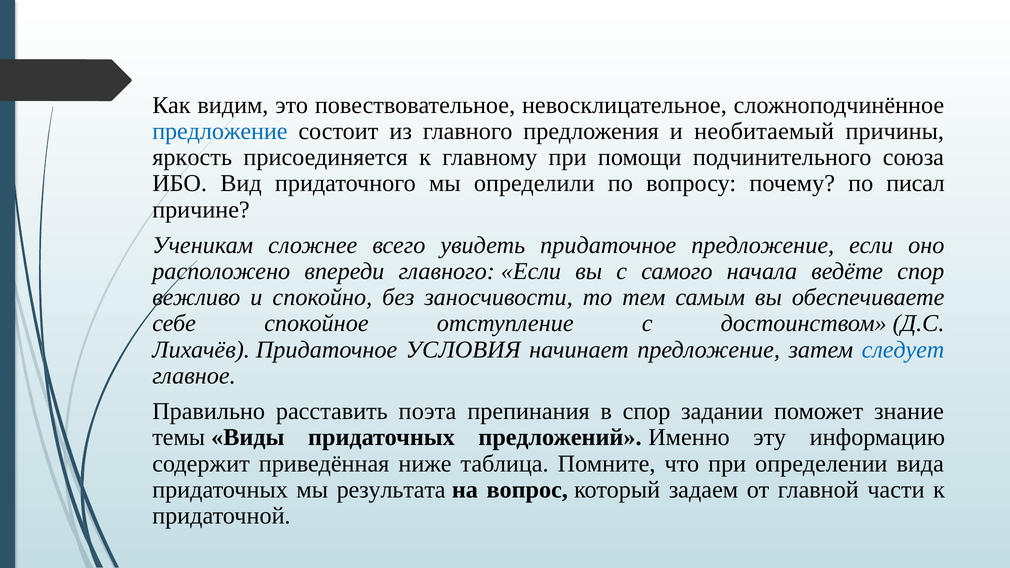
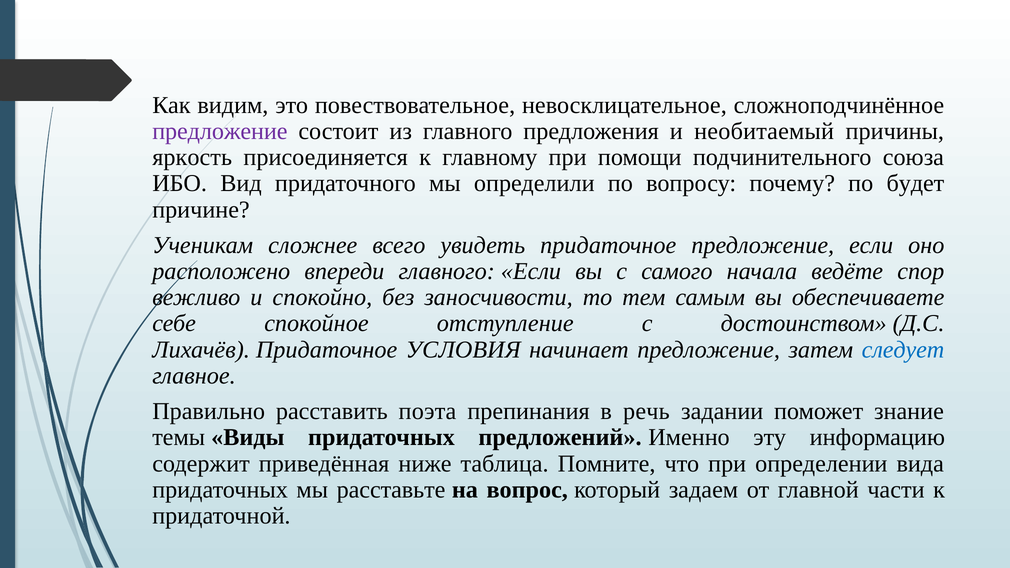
предложение at (220, 131) colour: blue -> purple
писал: писал -> будет
в спор: спор -> речь
результата: результата -> расставьте
